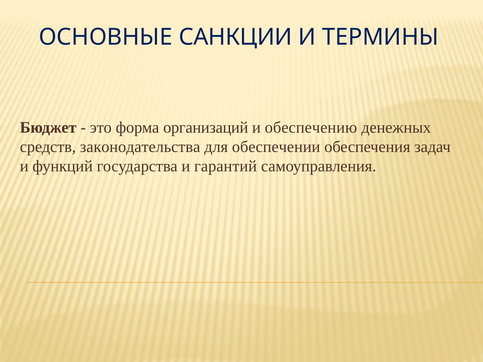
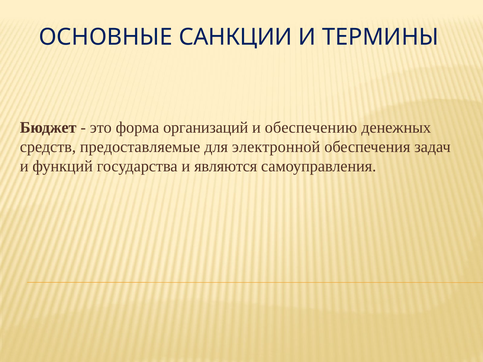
законодательства: законодательства -> предоставляемые
обеспечении: обеспечении -> электронной
гарантий: гарантий -> являются
